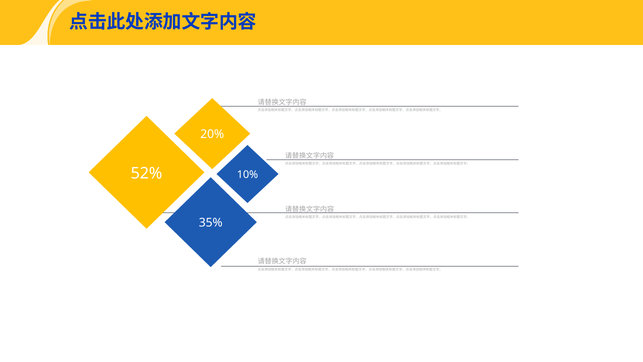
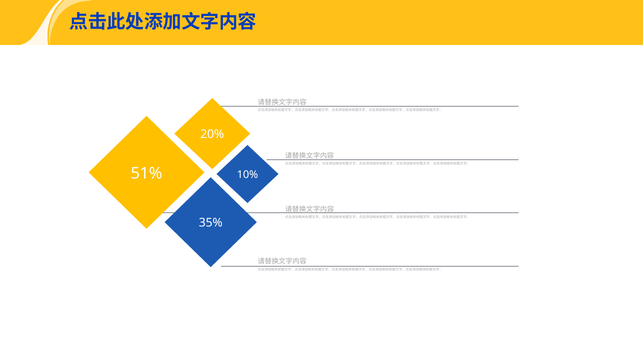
52%: 52% -> 51%
